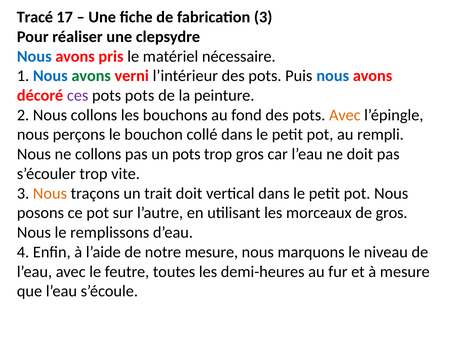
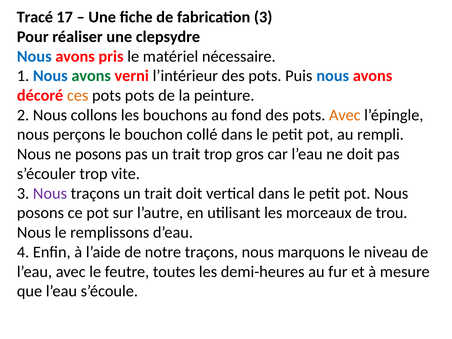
ces colour: purple -> orange
ne collons: collons -> posons
pas un pots: pots -> trait
Nous at (50, 193) colour: orange -> purple
de gros: gros -> trou
notre mesure: mesure -> traçons
